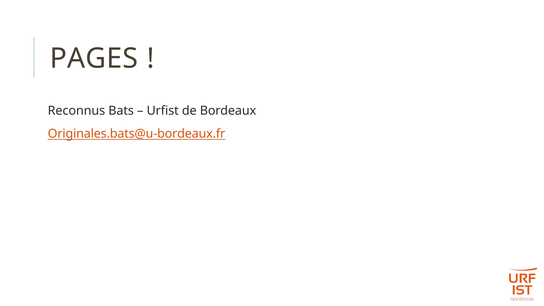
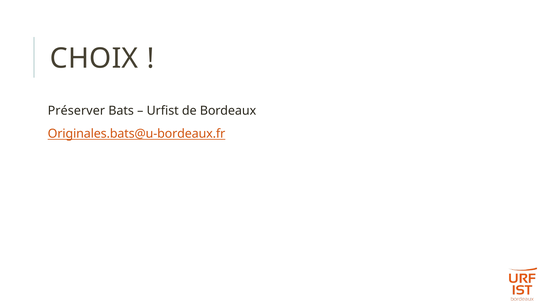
PAGES: PAGES -> CHOIX
Reconnus: Reconnus -> Préserver
